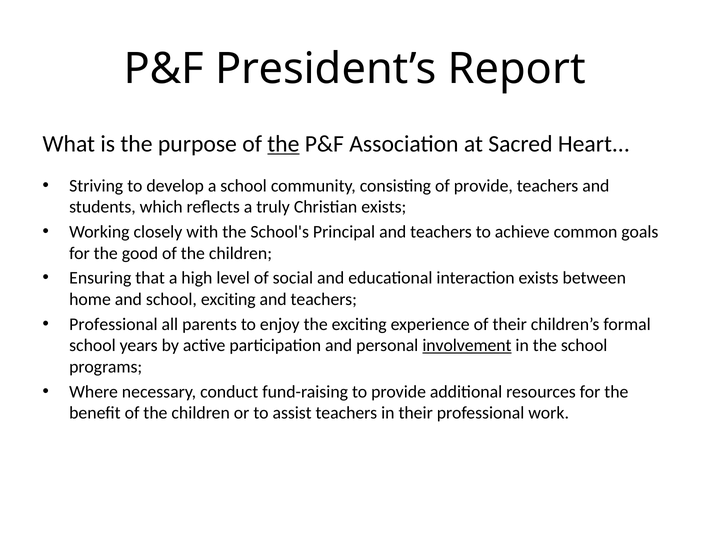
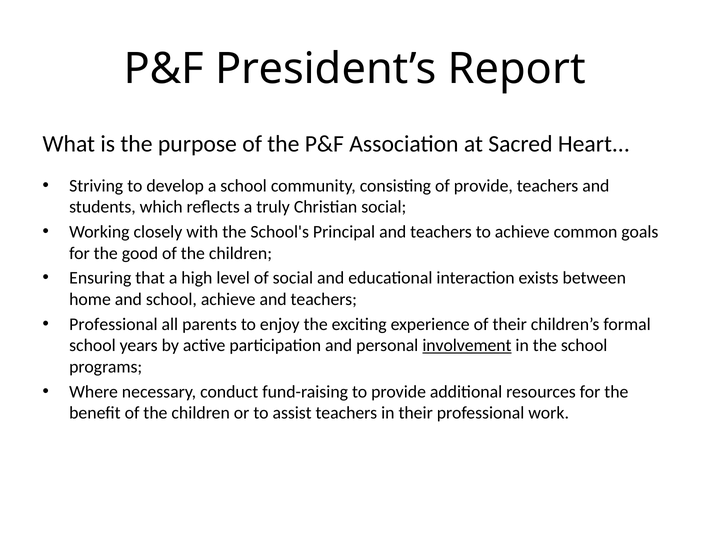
the at (283, 144) underline: present -> none
Christian exists: exists -> social
school exciting: exciting -> achieve
